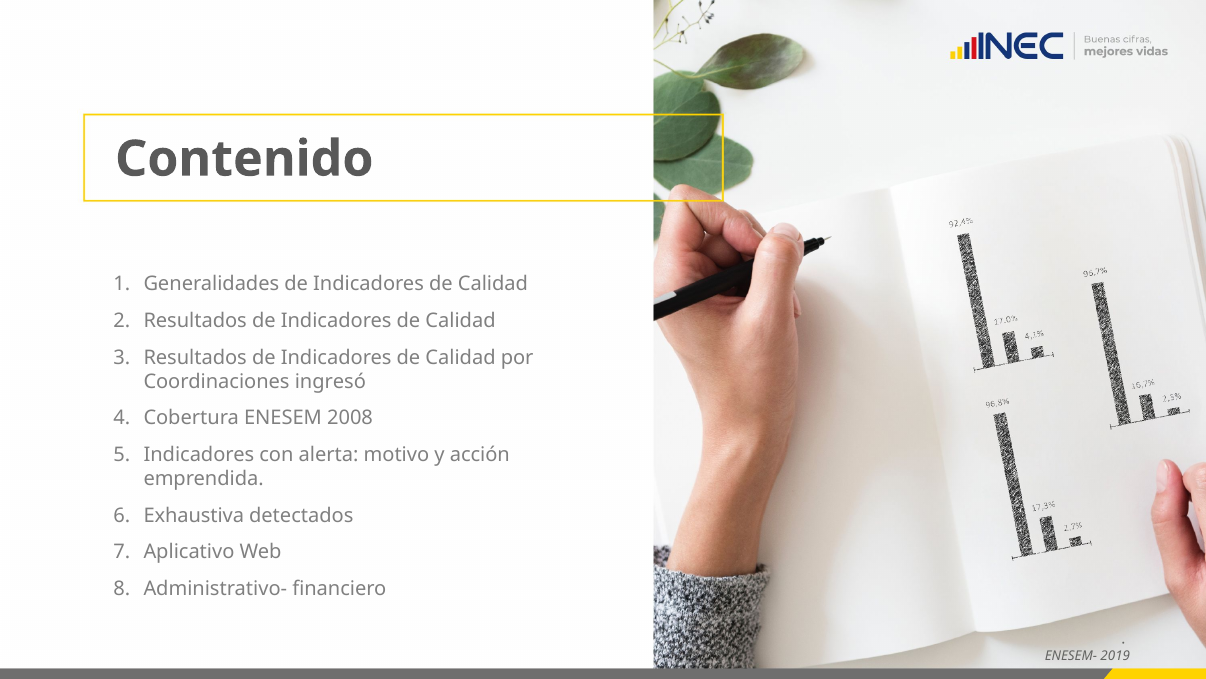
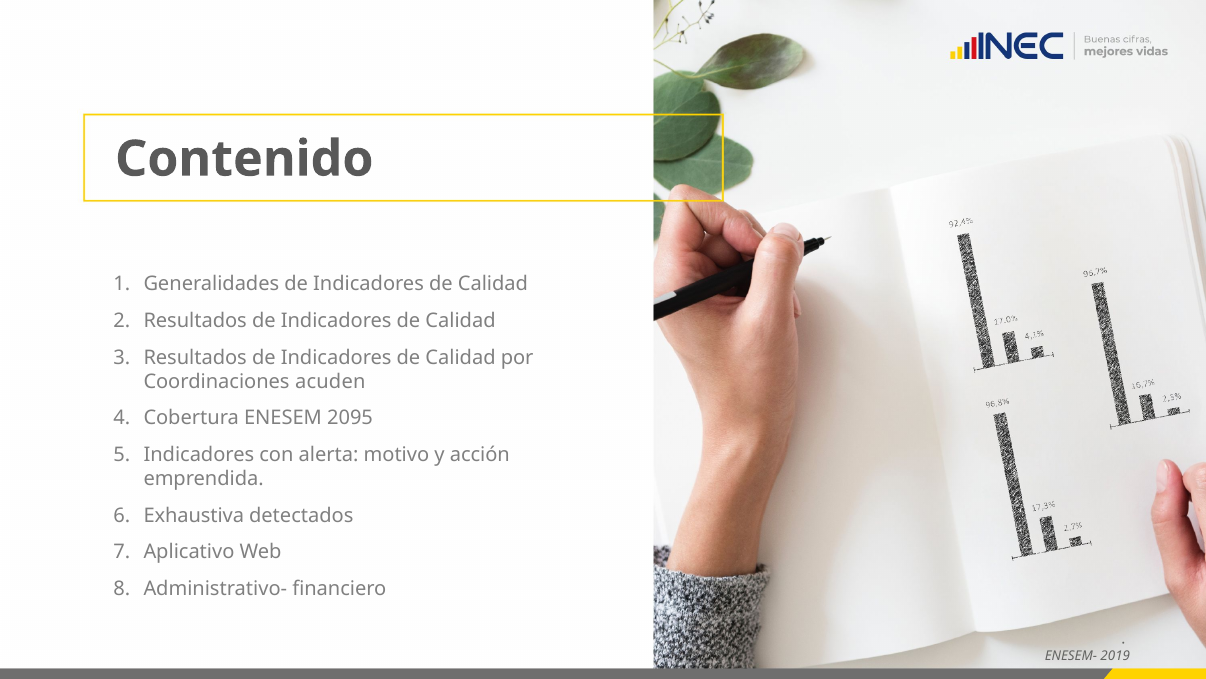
ingresó: ingresó -> acuden
2008: 2008 -> 2095
